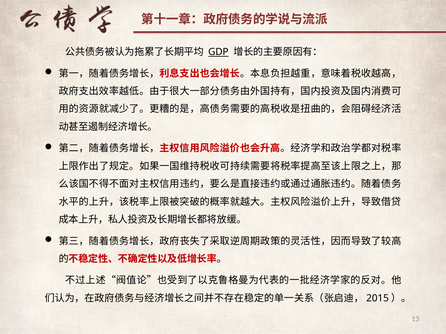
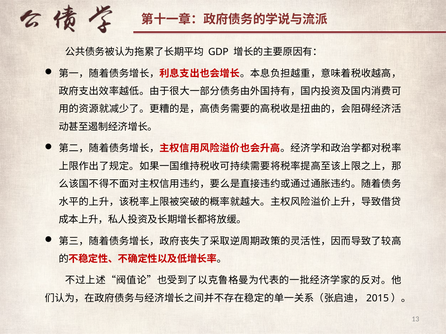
GDP underline: present -> none
